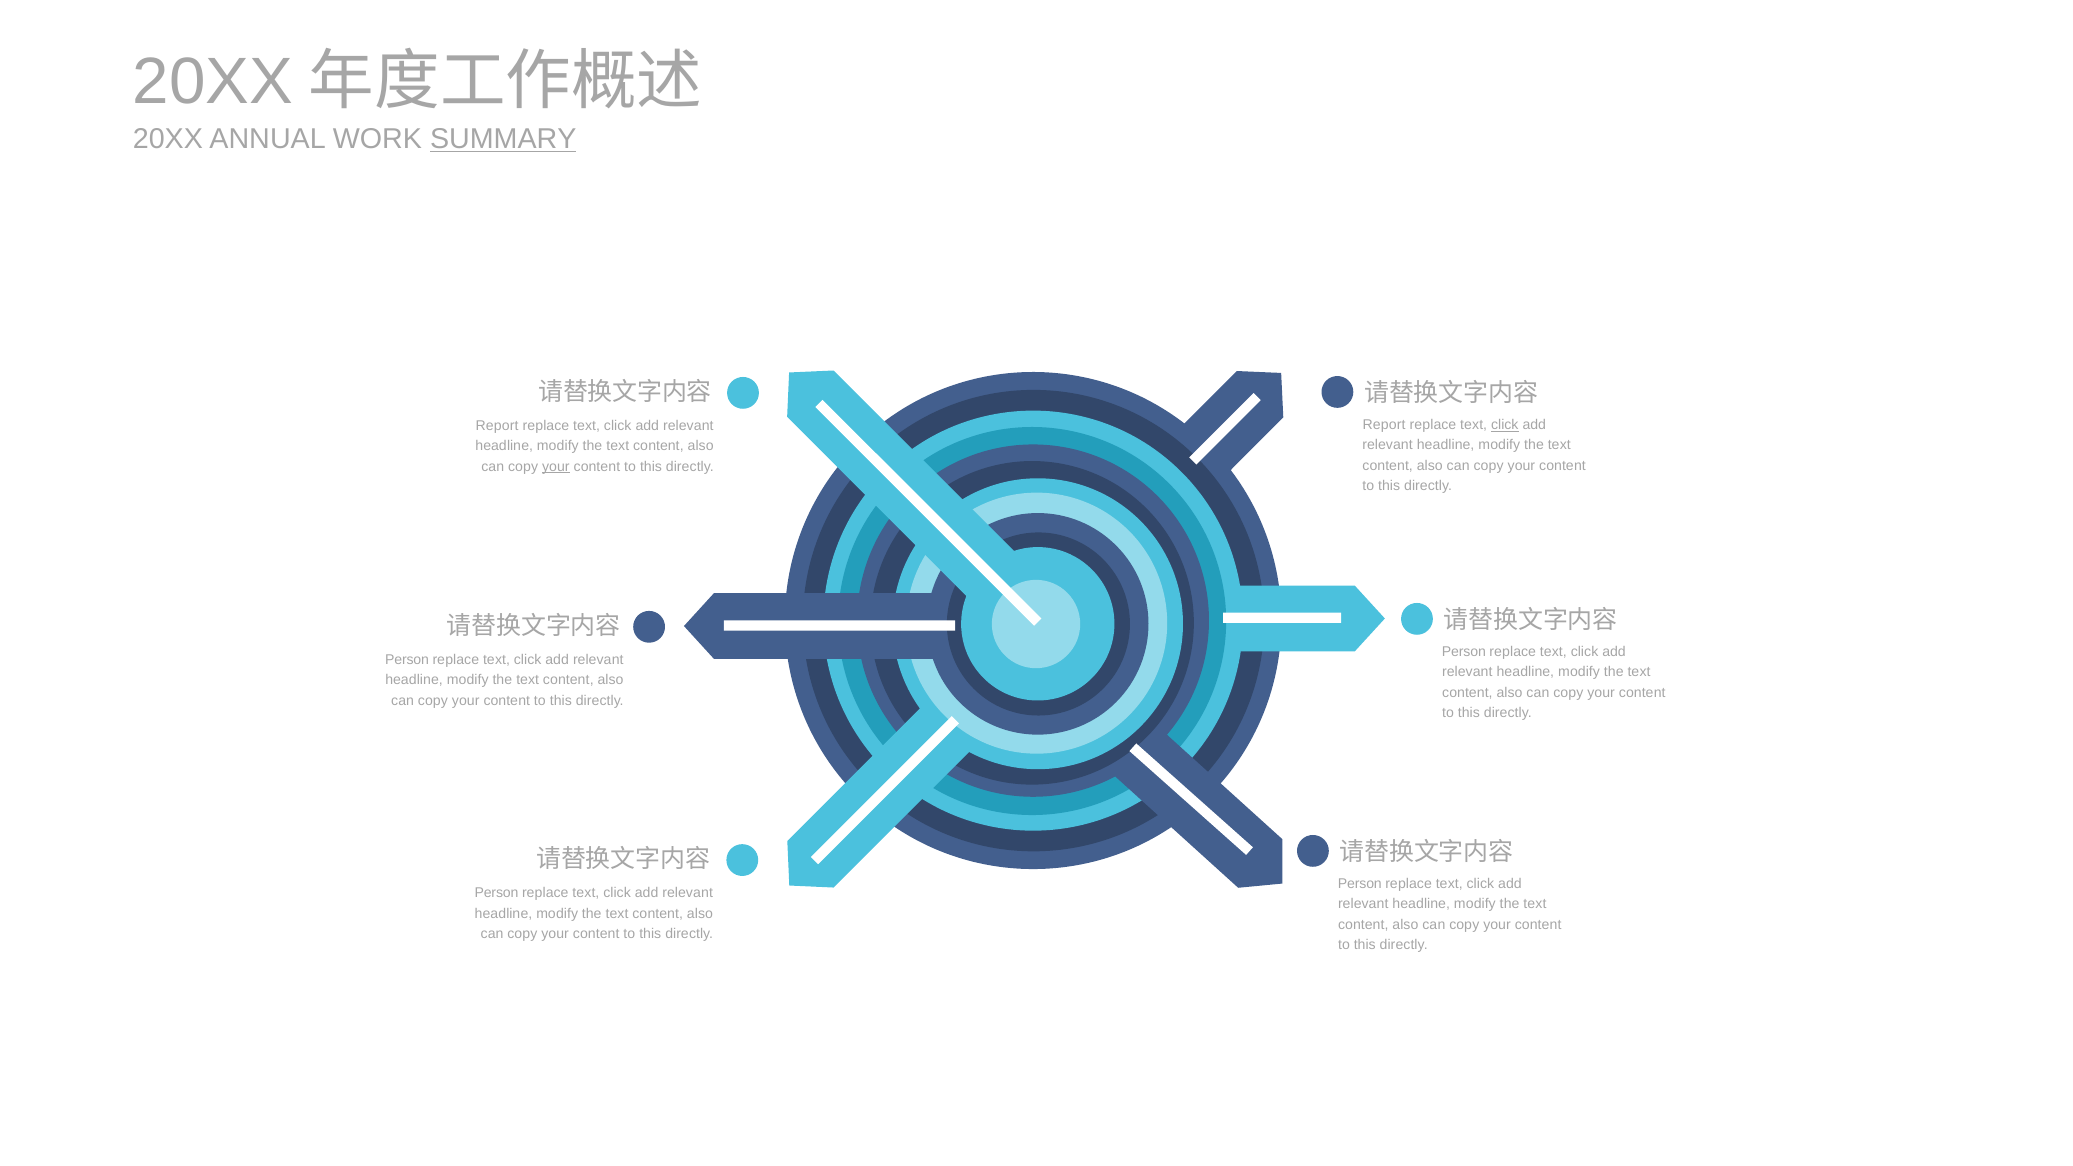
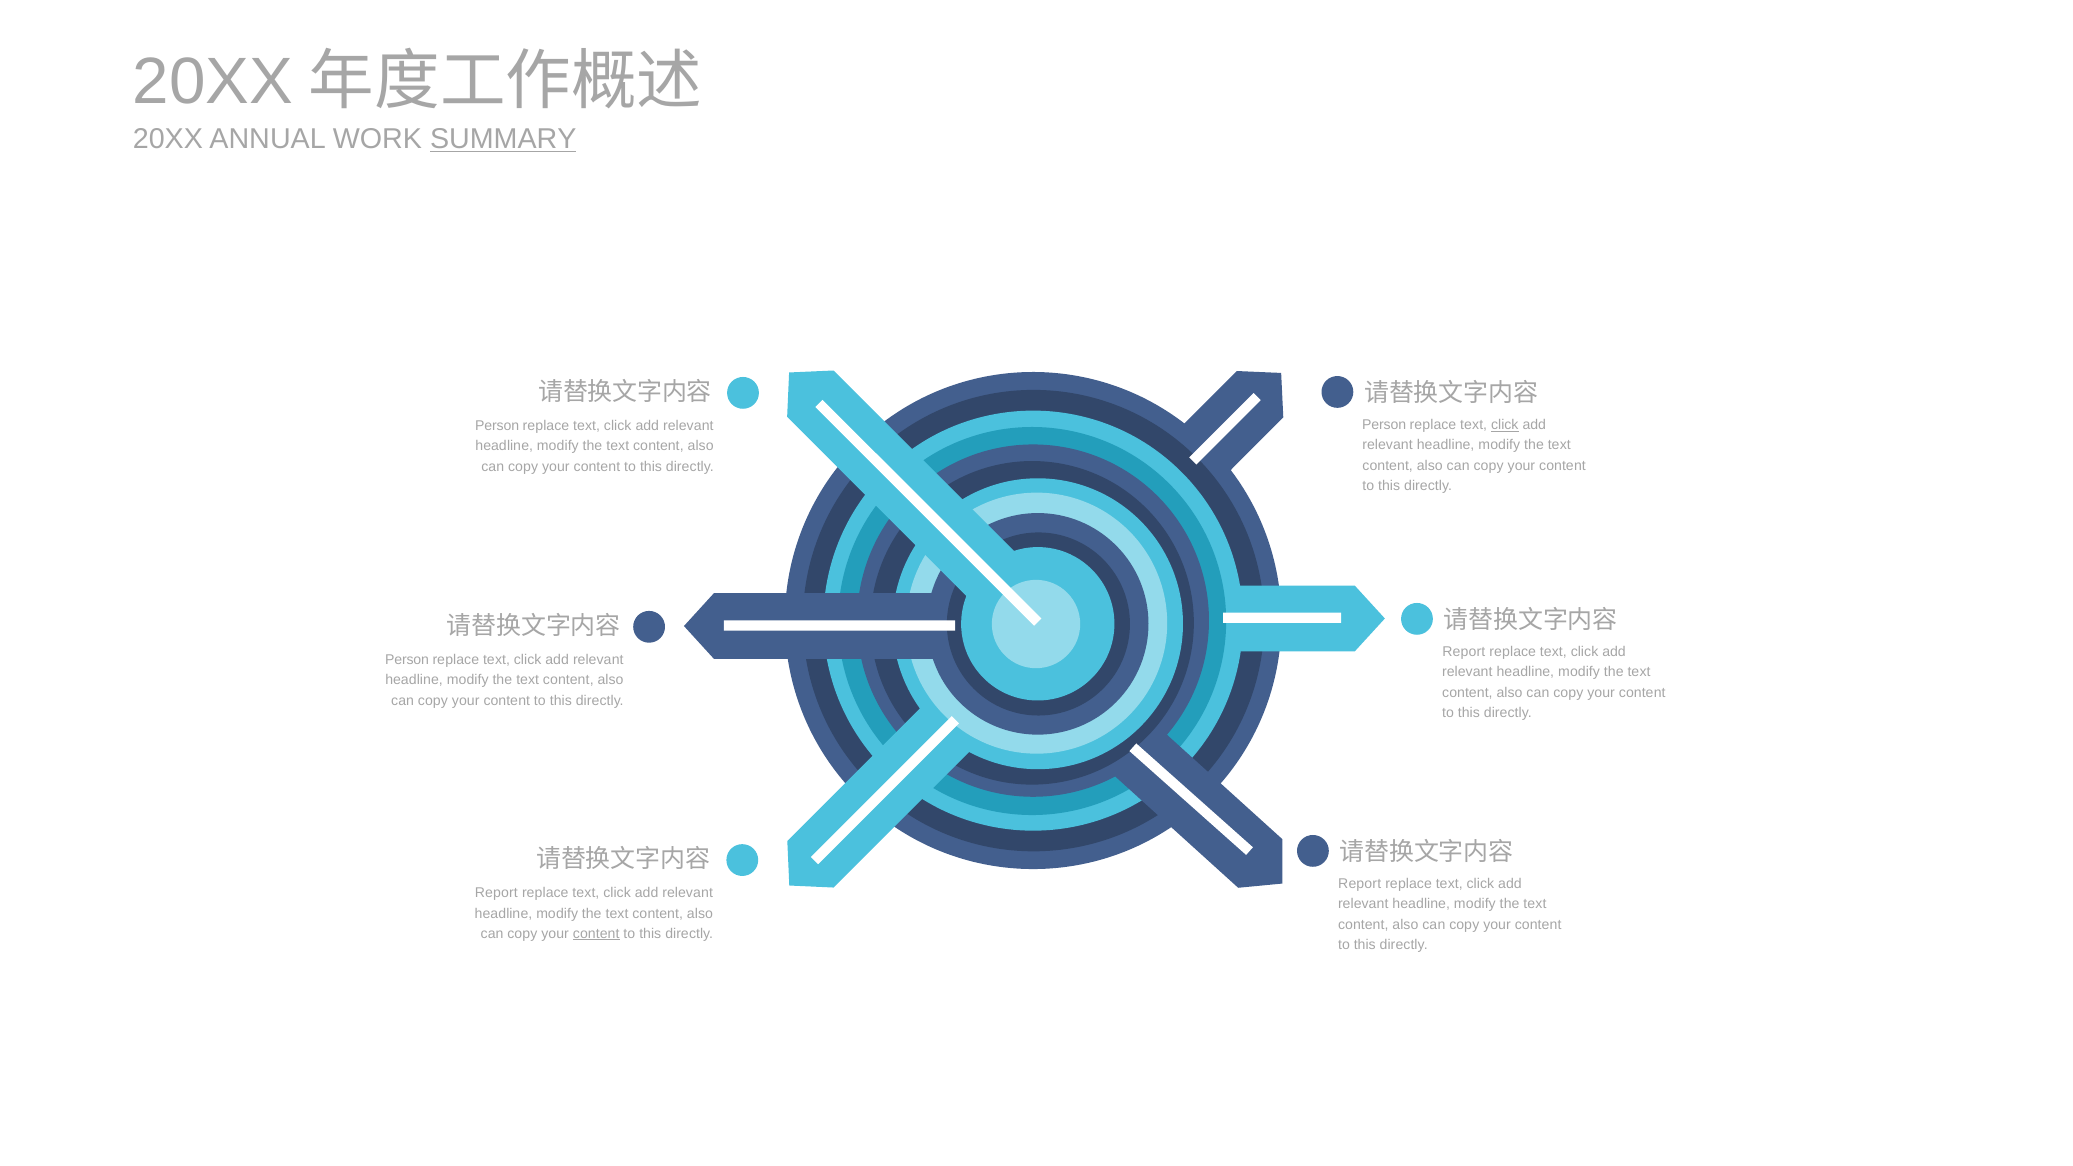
Report at (1384, 425): Report -> Person
Report at (497, 426): Report -> Person
your at (556, 467) underline: present -> none
Person at (1464, 652): Person -> Report
Person at (1360, 884): Person -> Report
Person at (496, 893): Person -> Report
content at (596, 934) underline: none -> present
